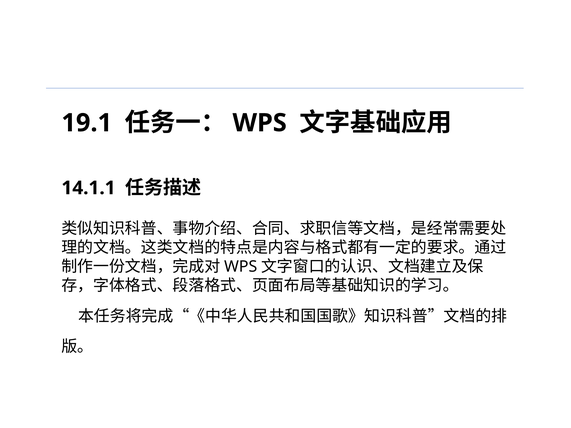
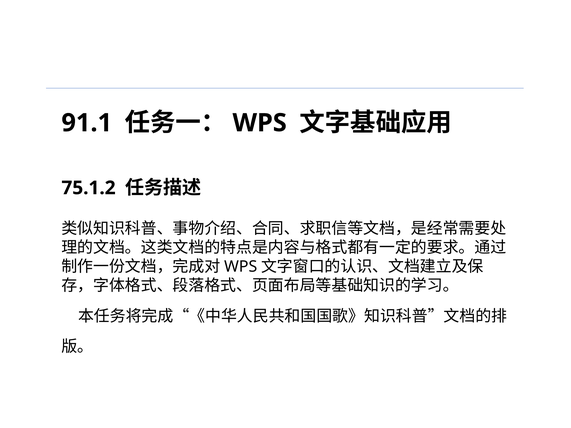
19.1: 19.1 -> 91.1
14.1.1: 14.1.1 -> 75.1.2
